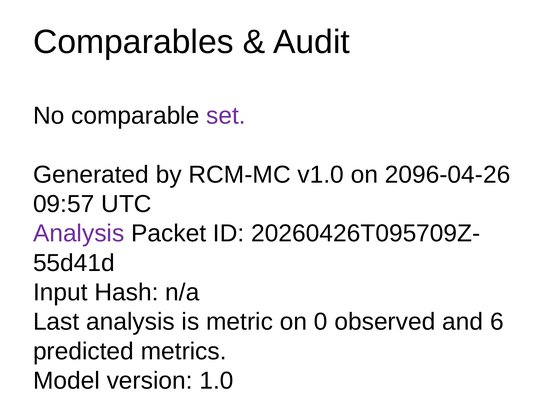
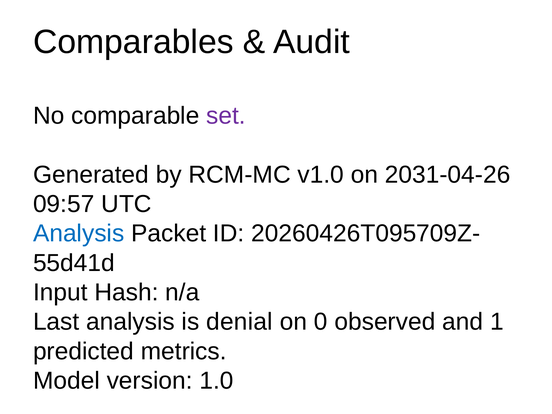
2096-04-26: 2096-04-26 -> 2031-04-26
Analysis at (79, 234) colour: purple -> blue
metric: metric -> denial
6: 6 -> 1
